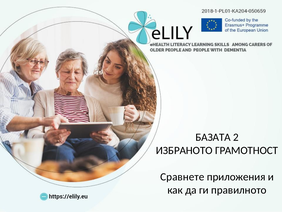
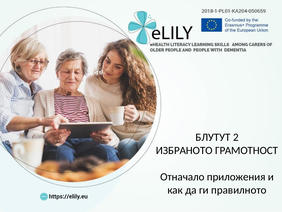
БАЗАТА: БАЗАТА -> БЛУТУТ
Сравнете: Сравнете -> Отначало
